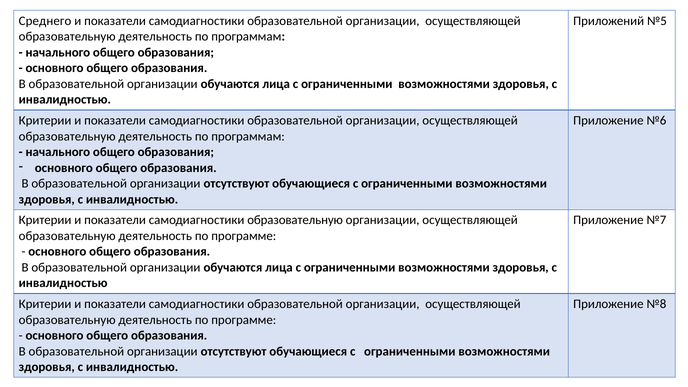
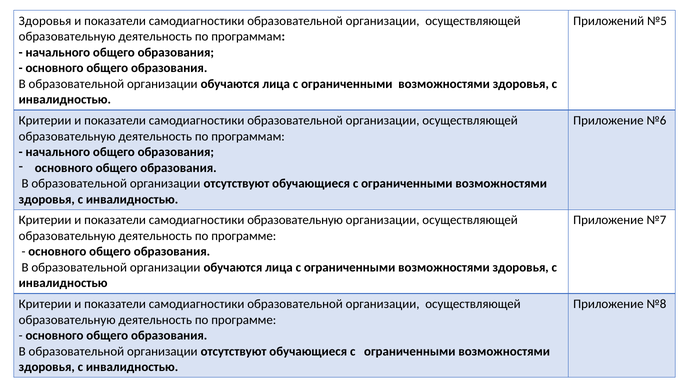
Среднего at (45, 21): Среднего -> Здоровья
